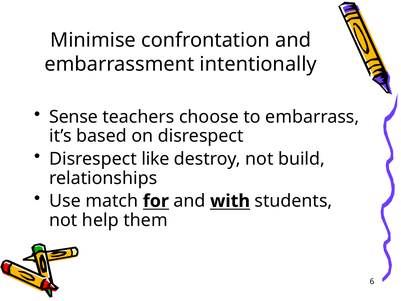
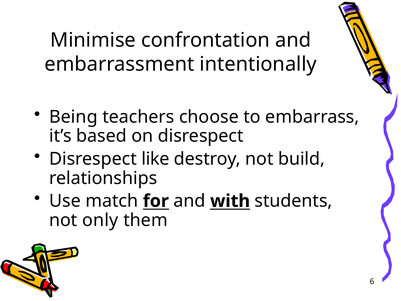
Sense: Sense -> Being
help: help -> only
